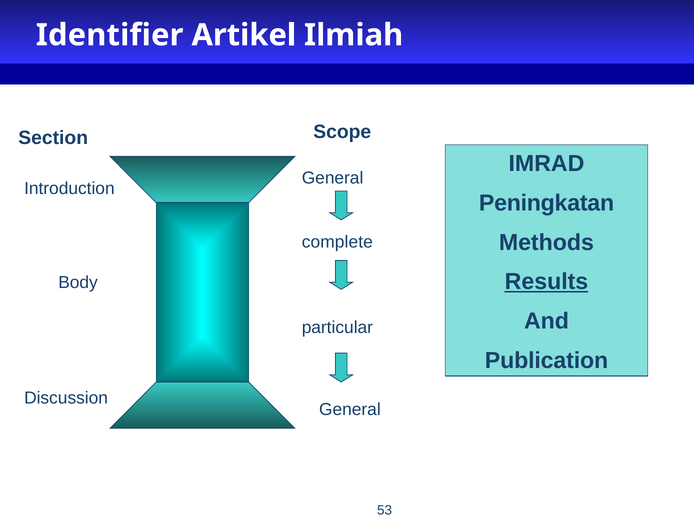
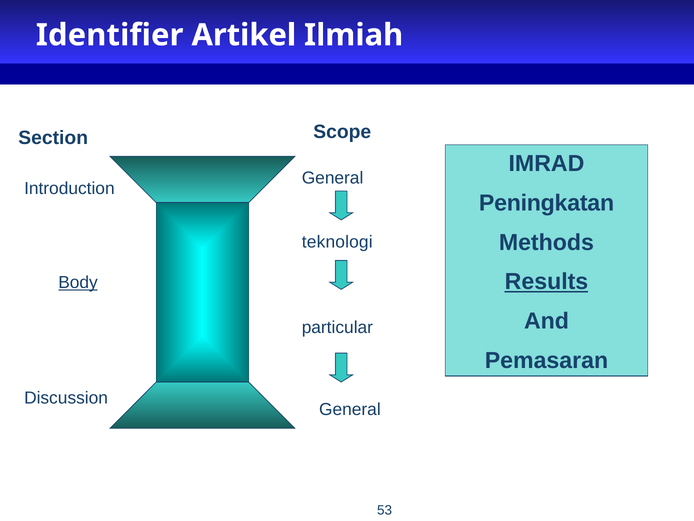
complete: complete -> teknologi
Body underline: none -> present
Publication: Publication -> Pemasaran
